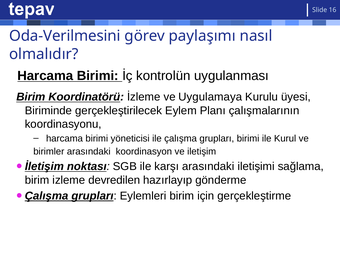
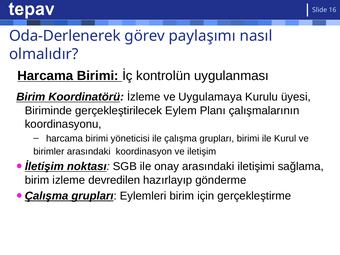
Oda-Verilmesini: Oda-Verilmesini -> Oda-Derlenerek
karşı: karşı -> onay
